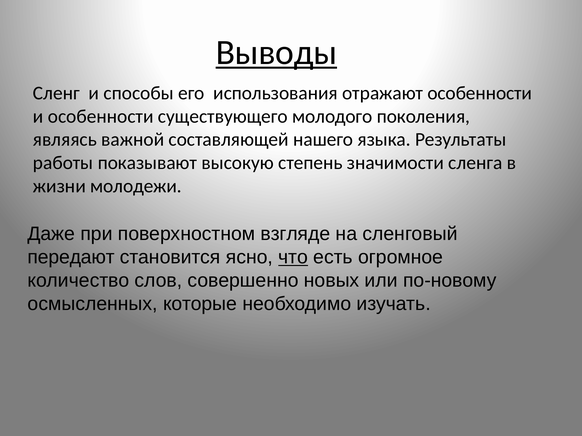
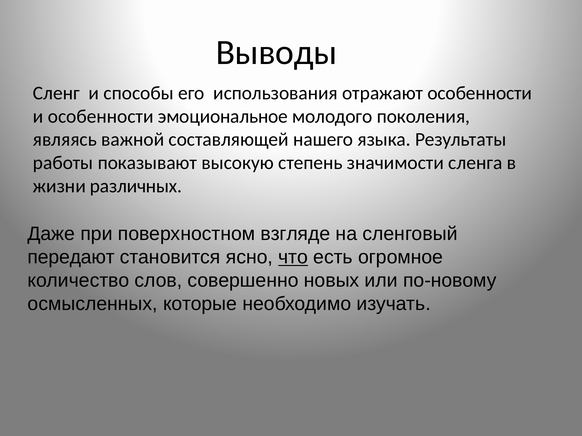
Выводы underline: present -> none
существующего: существующего -> эмоциональное
молодежи: молодежи -> различных
